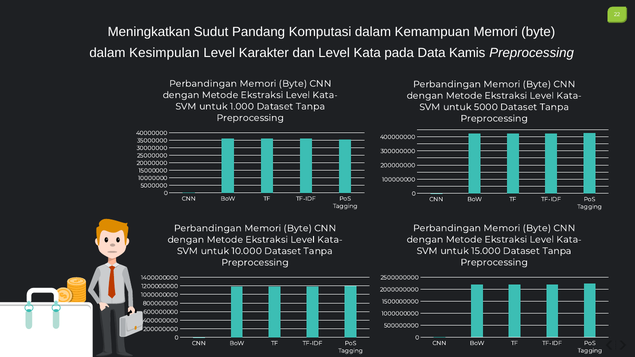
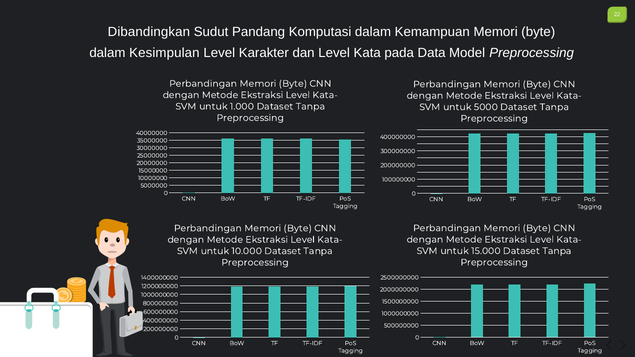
Meningkatkan: Meningkatkan -> Dibandingkan
Kamis: Kamis -> Model
